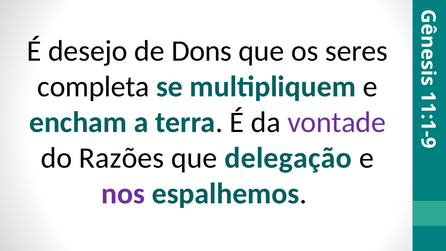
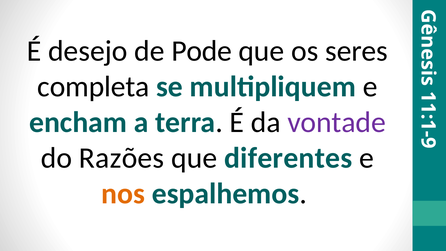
Dons: Dons -> Pode
delegação: delegação -> diferentes
nos colour: purple -> orange
